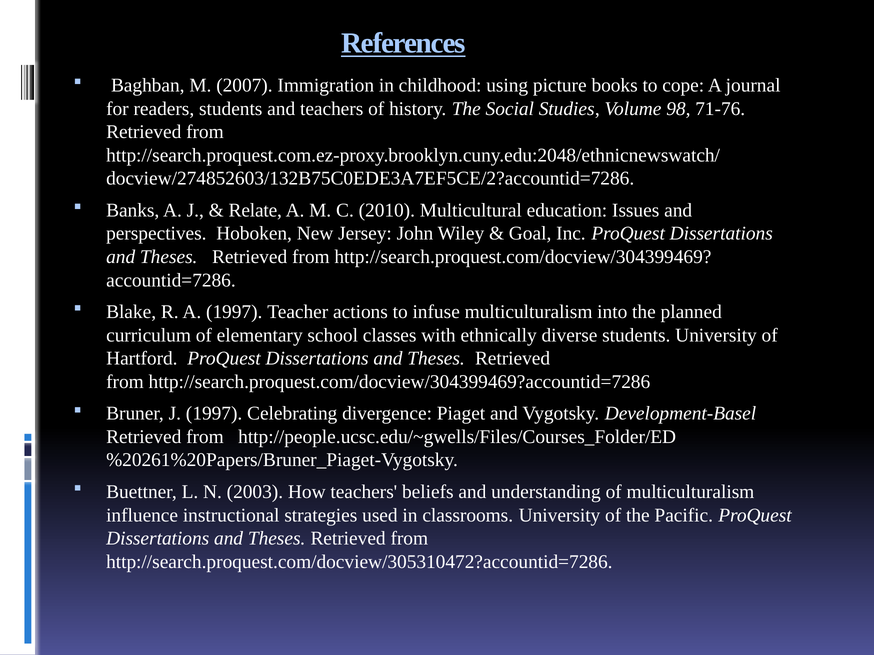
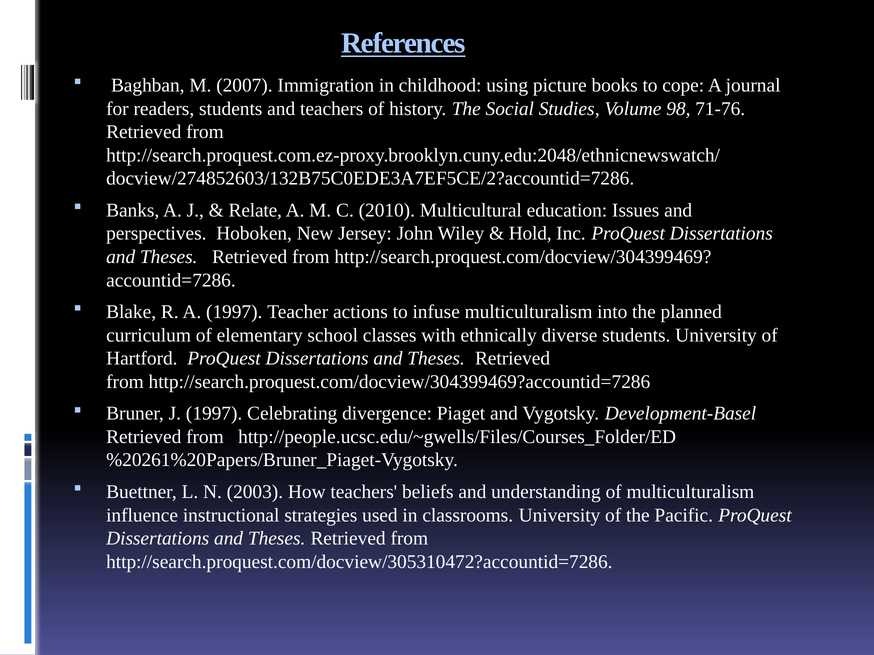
Goal: Goal -> Hold
